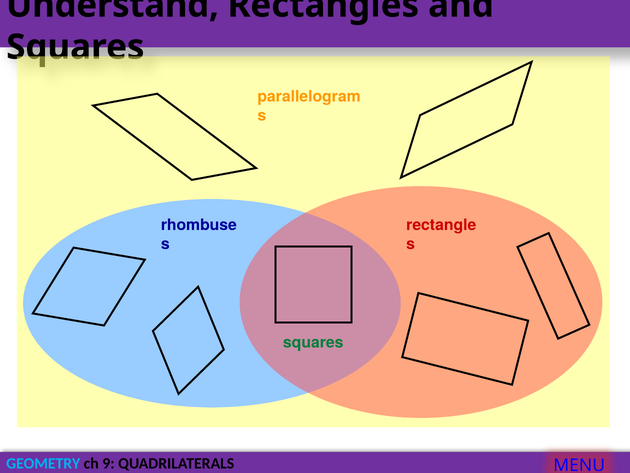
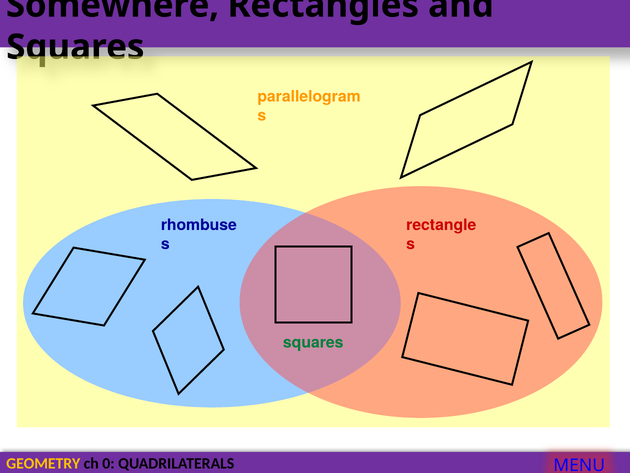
Understand: Understand -> Somewhere
GEOMETRY colour: light blue -> yellow
9: 9 -> 0
